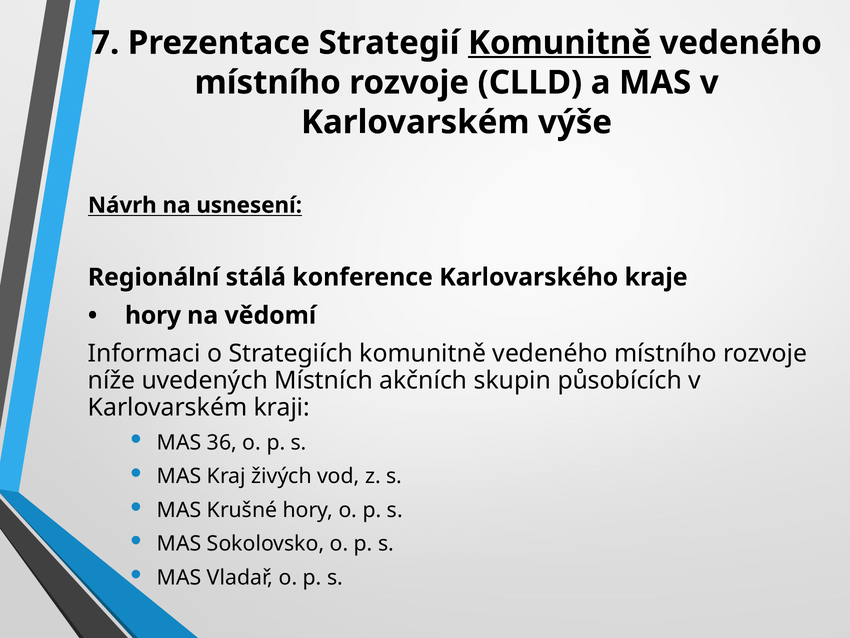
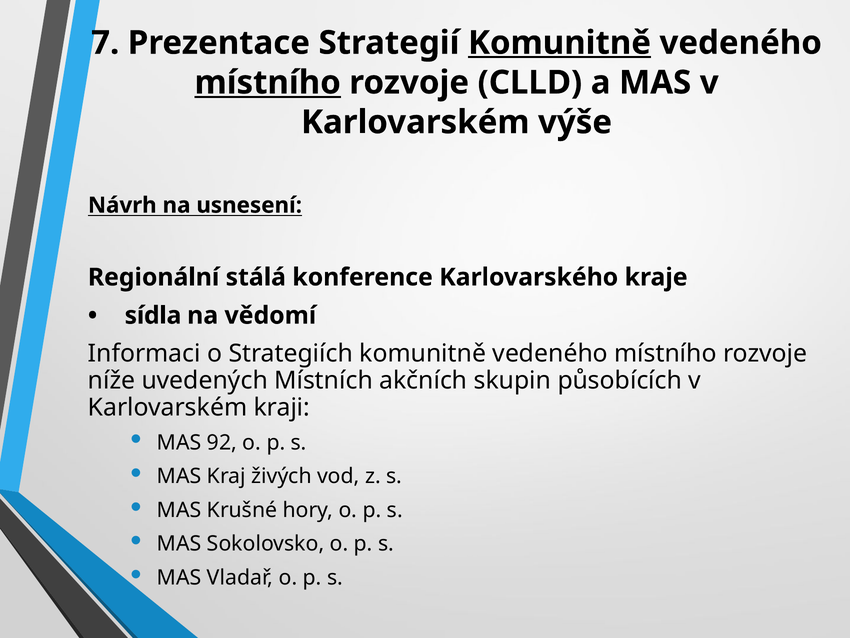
místního at (268, 83) underline: none -> present
hory at (153, 315): hory -> sídla
36: 36 -> 92
